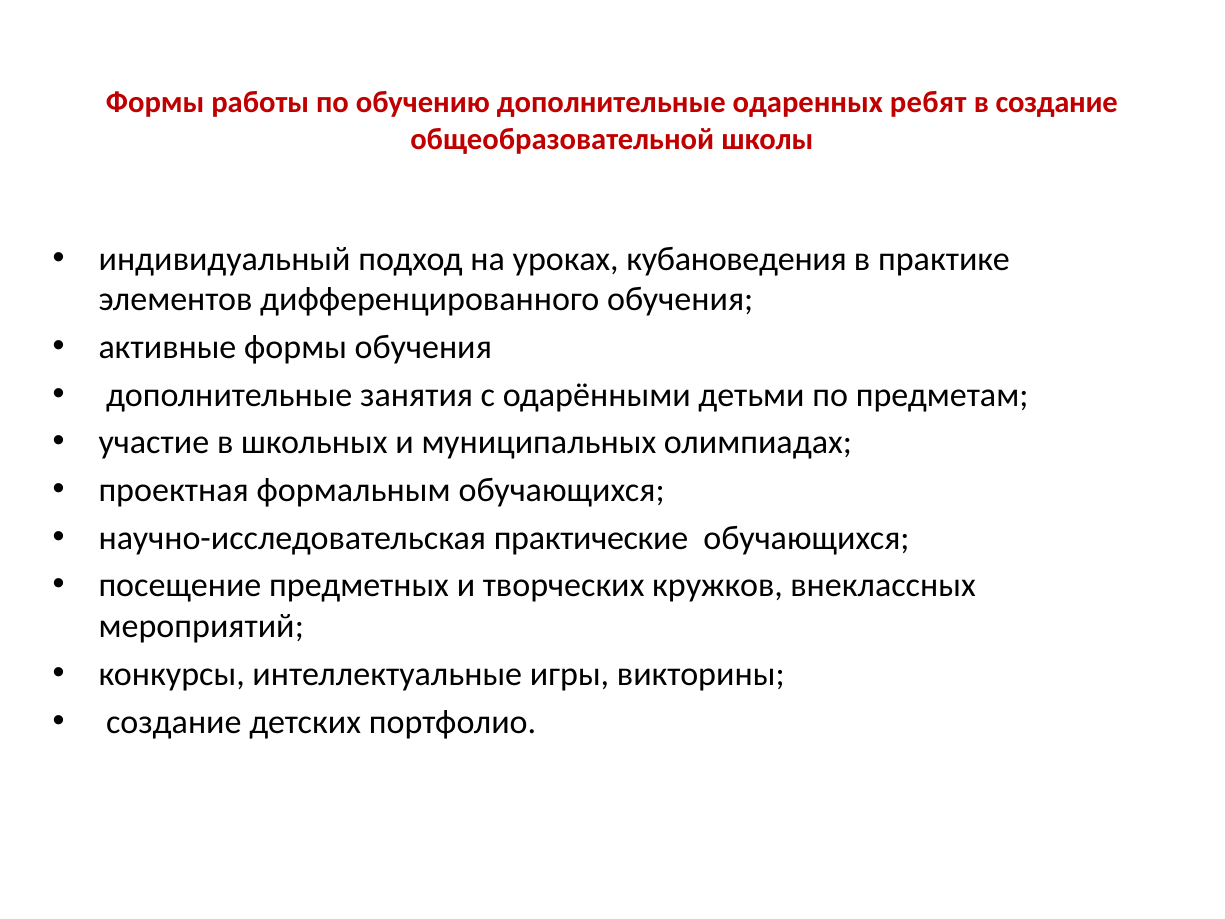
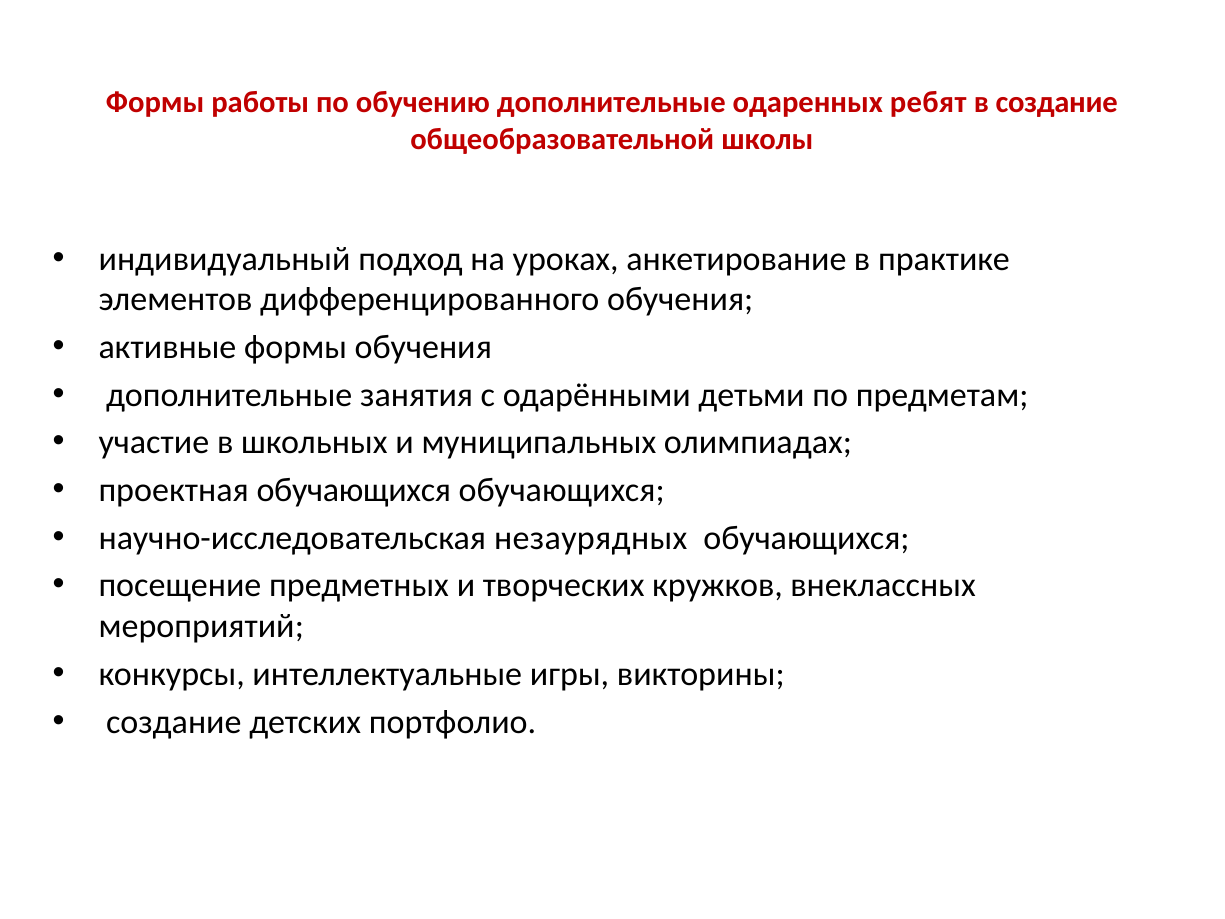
кубановедения: кубановедения -> анкетирование
проектная формальным: формальным -> обучающихся
практические: практические -> незаурядных
